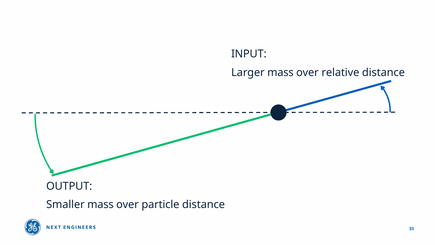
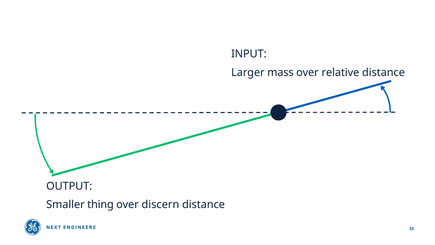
Smaller mass: mass -> thing
particle: particle -> discern
